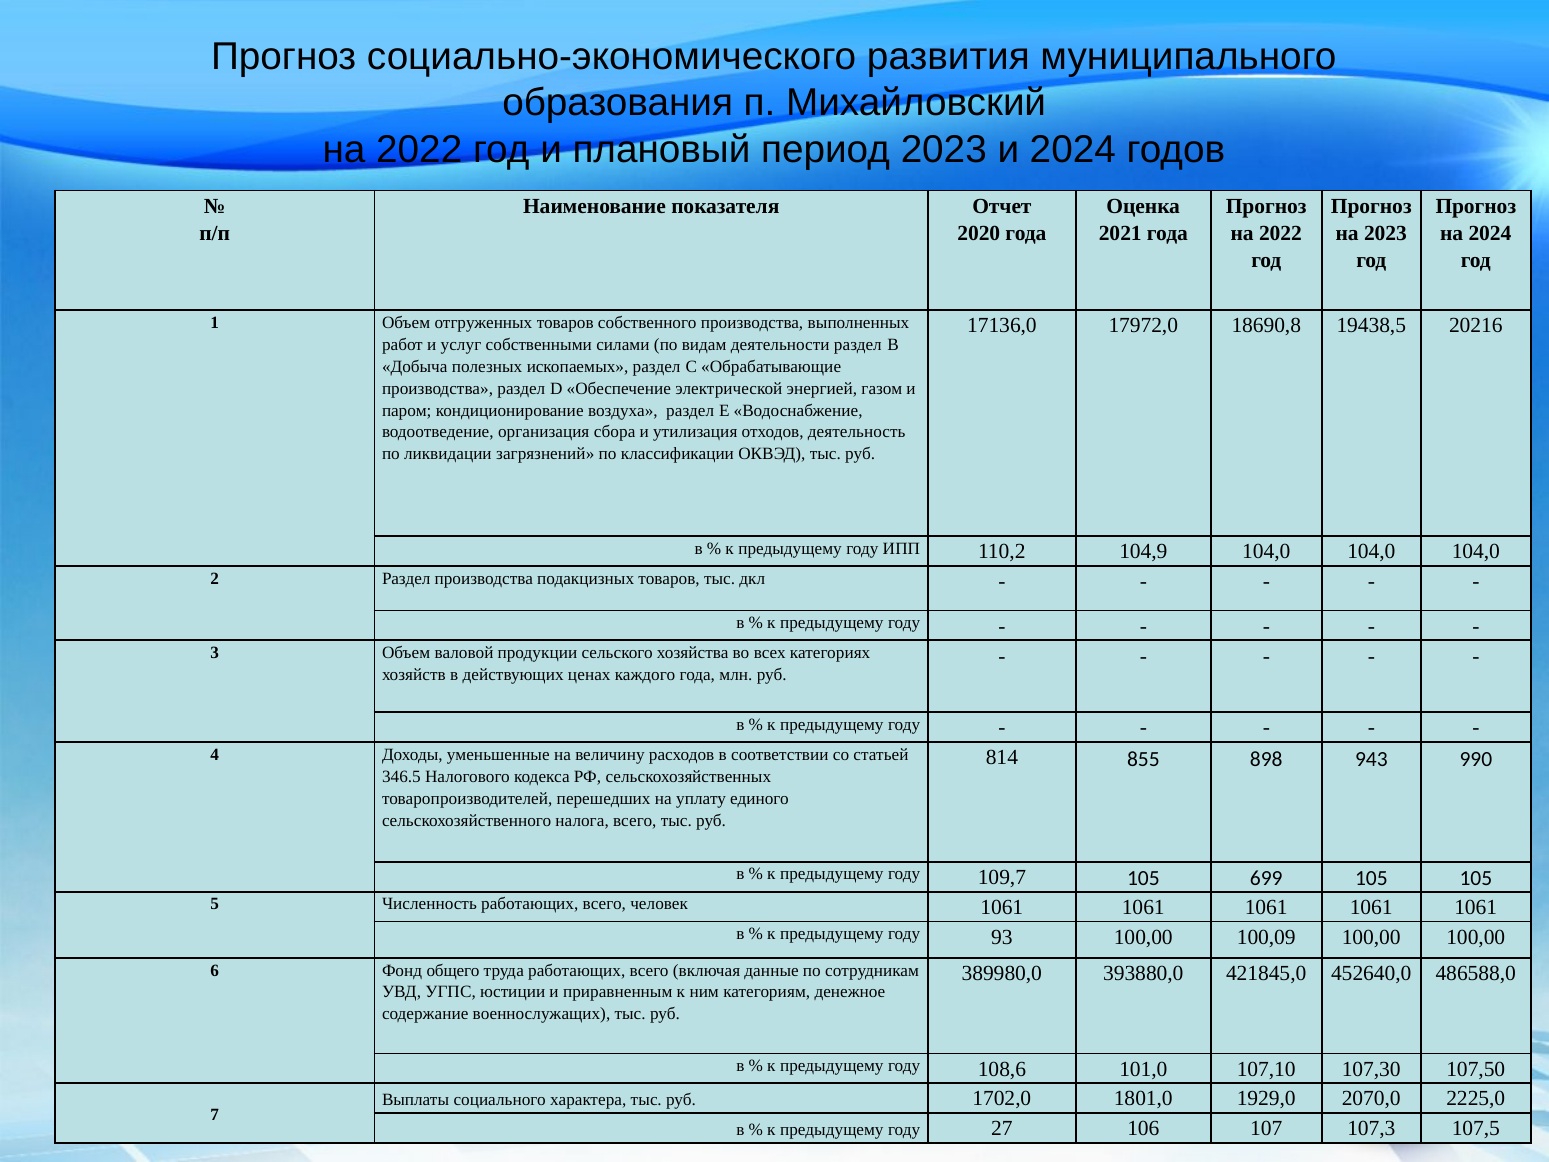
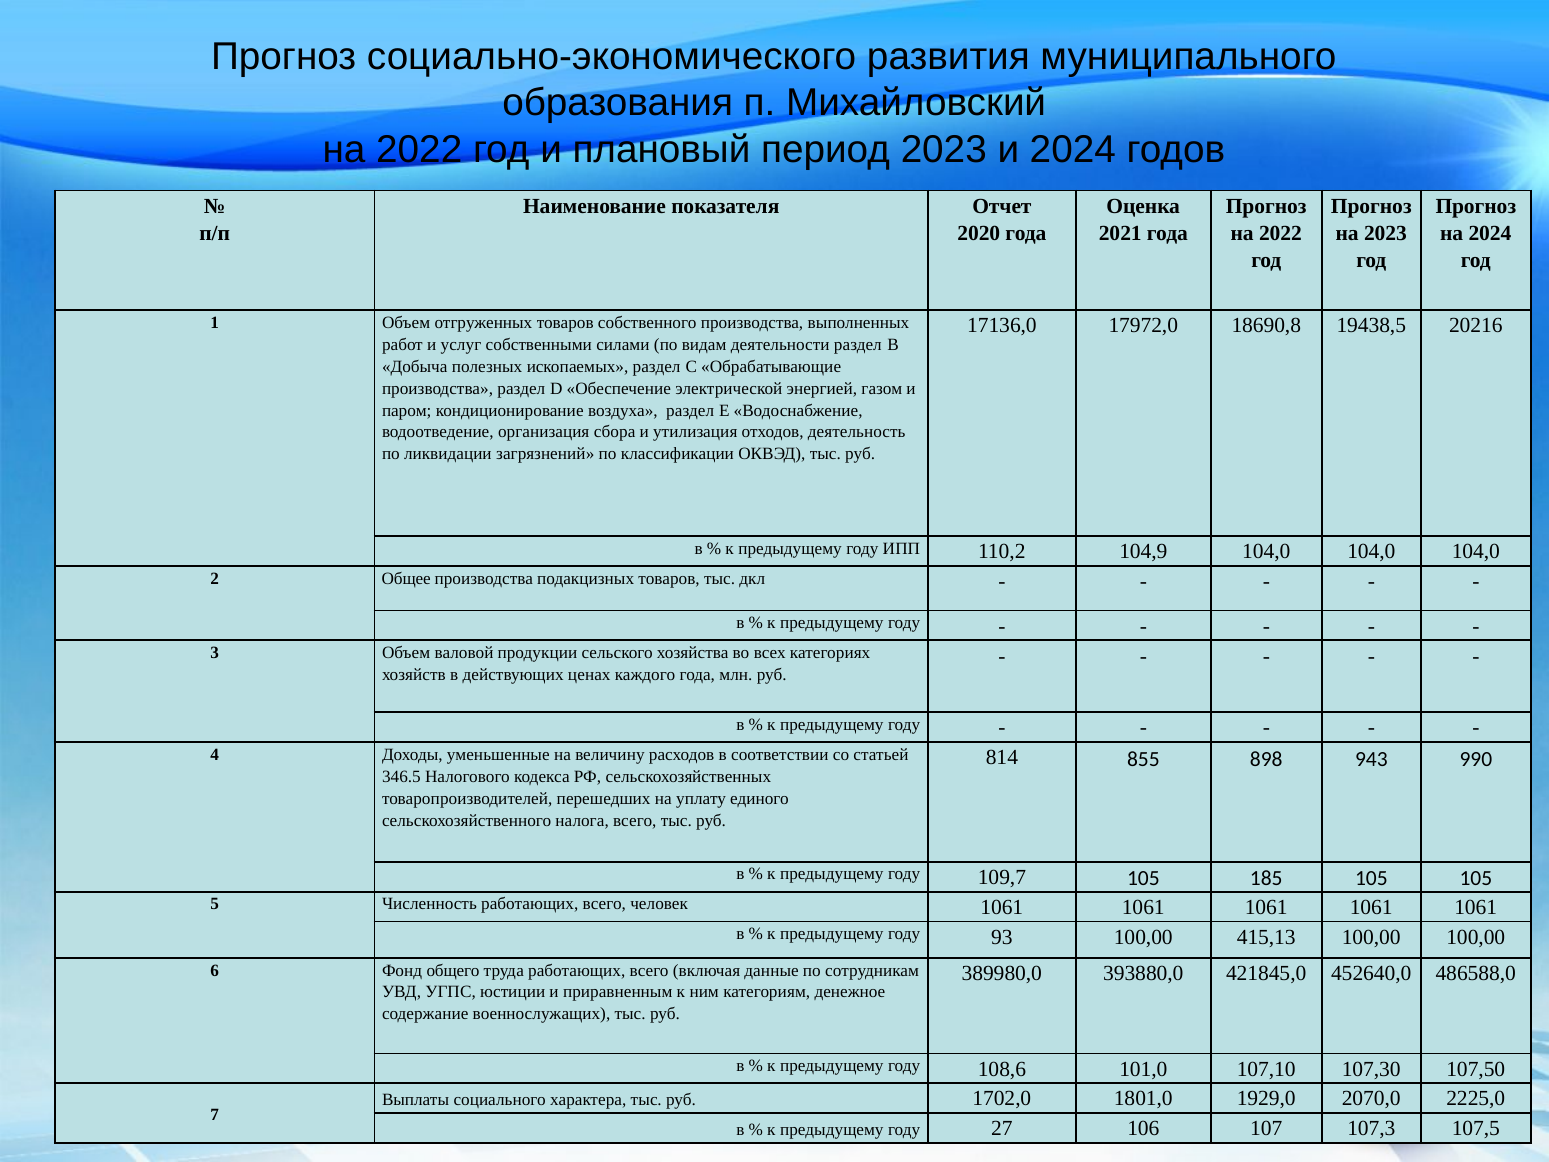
2 Раздел: Раздел -> Общее
699: 699 -> 185
100,09: 100,09 -> 415,13
